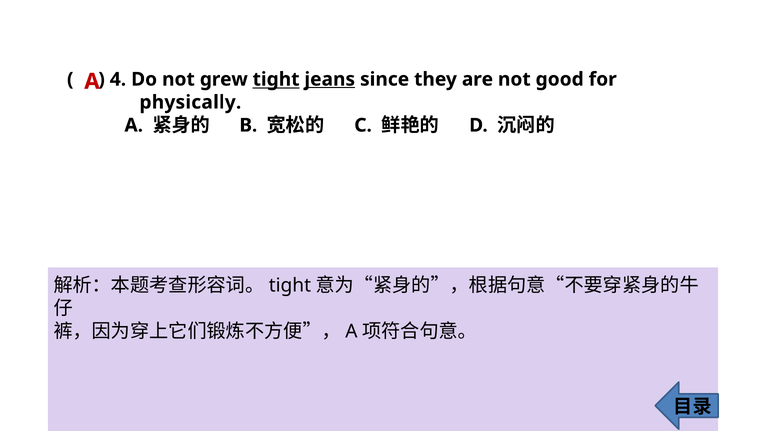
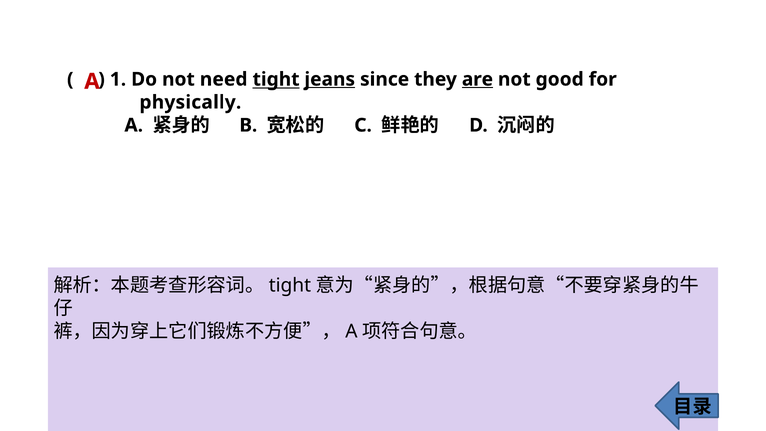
4: 4 -> 1
grew: grew -> need
are underline: none -> present
